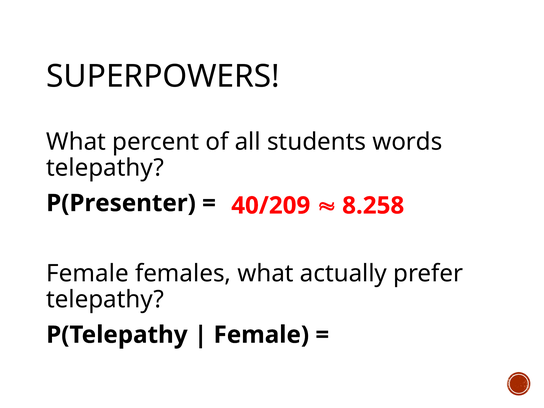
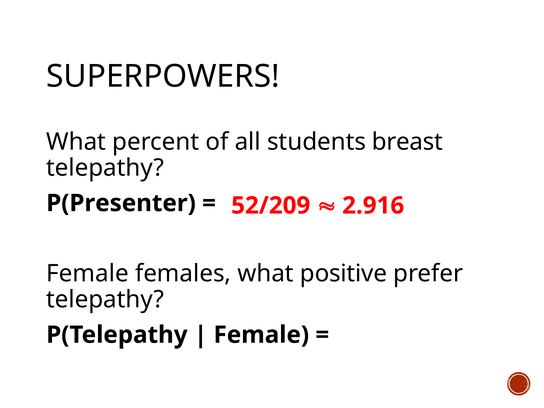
words: words -> breast
40/209: 40/209 -> 52/209
8.258: 8.258 -> 2.916
actually: actually -> positive
